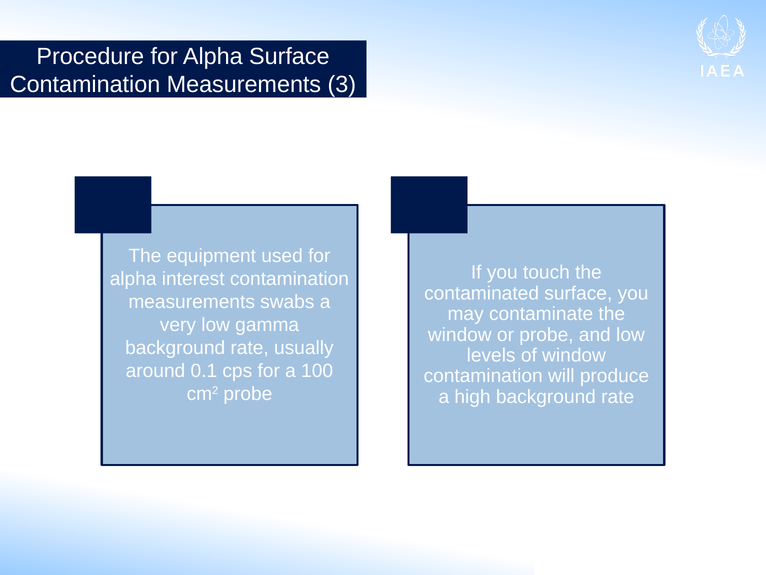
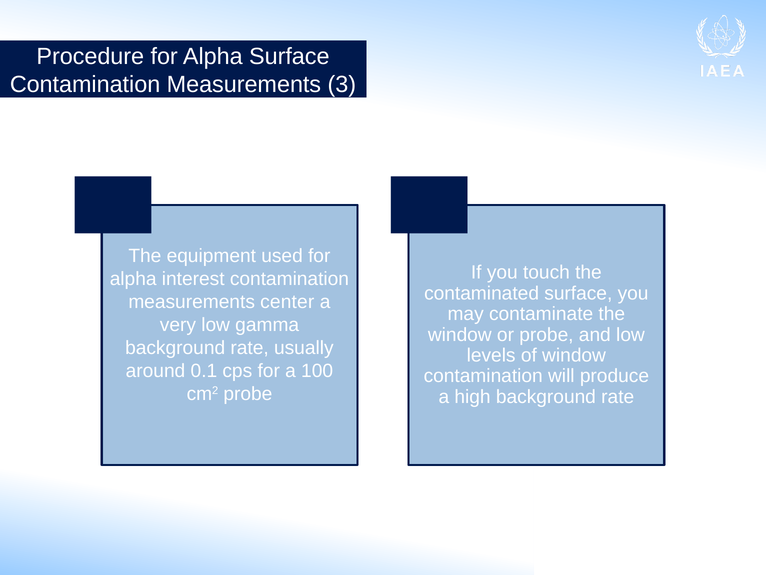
swabs: swabs -> center
